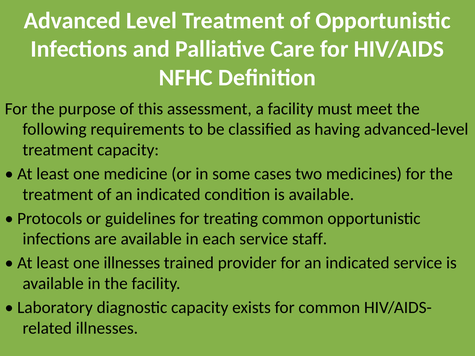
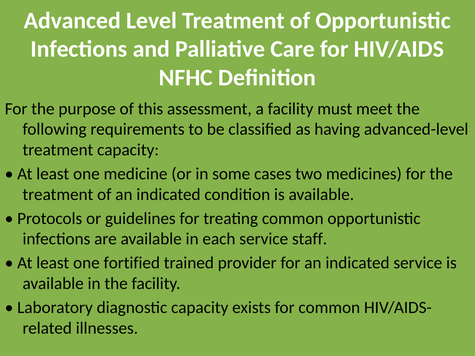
one illnesses: illnesses -> fortified
